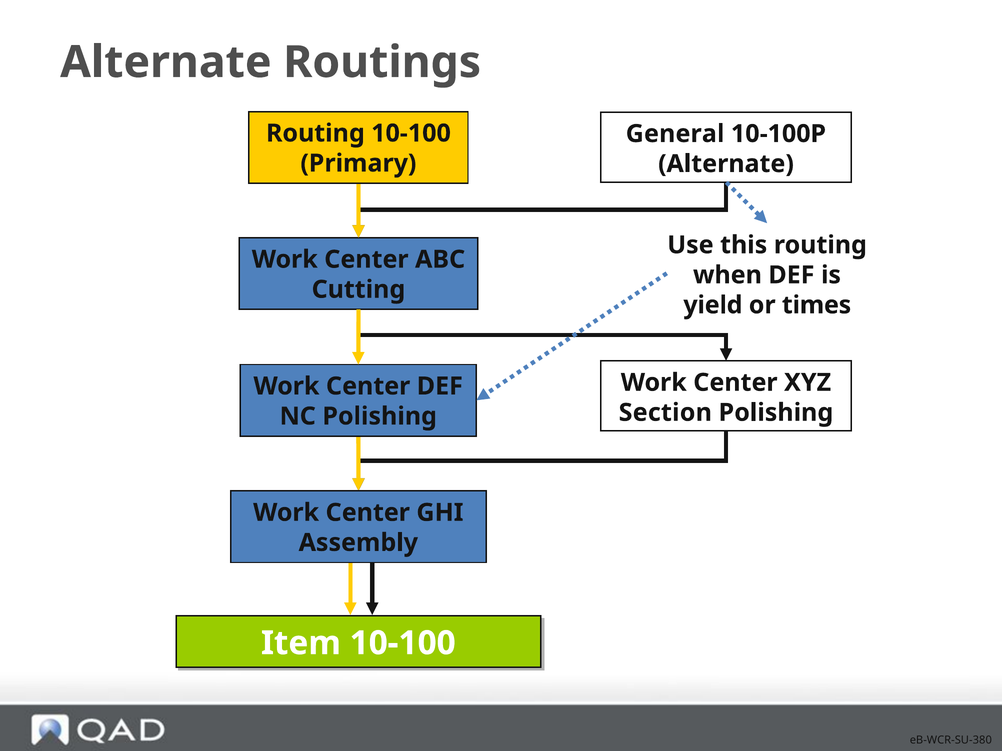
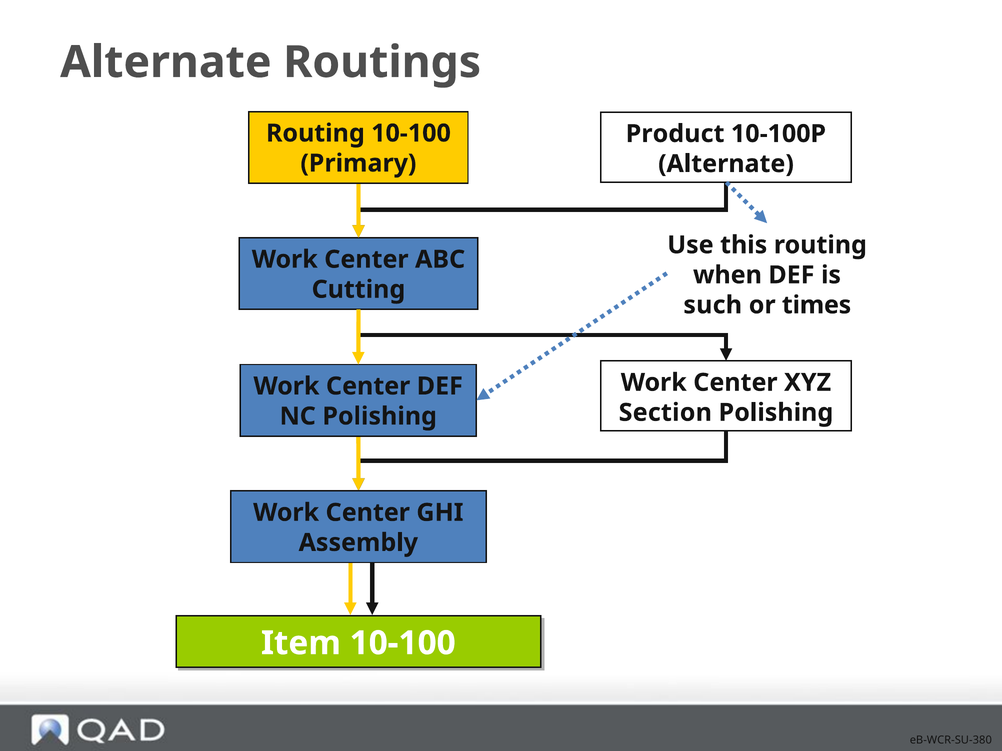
General: General -> Product
yield: yield -> such
